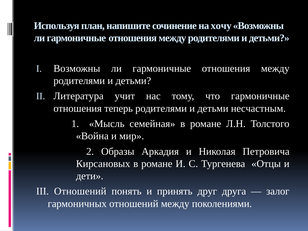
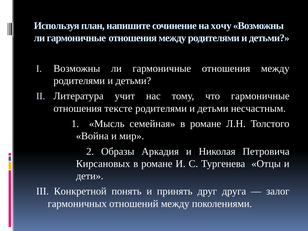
теперь: теперь -> тексте
III Отношений: Отношений -> Конкретной
